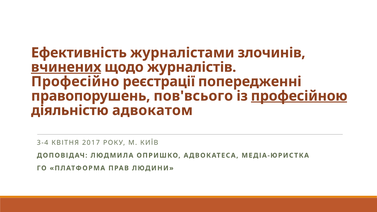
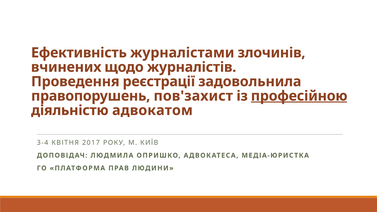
вчинених underline: present -> none
Професійно: Професійно -> Проведення
попередженні: попередженні -> задовольнила
пов'всього: пов'всього -> пов'захист
